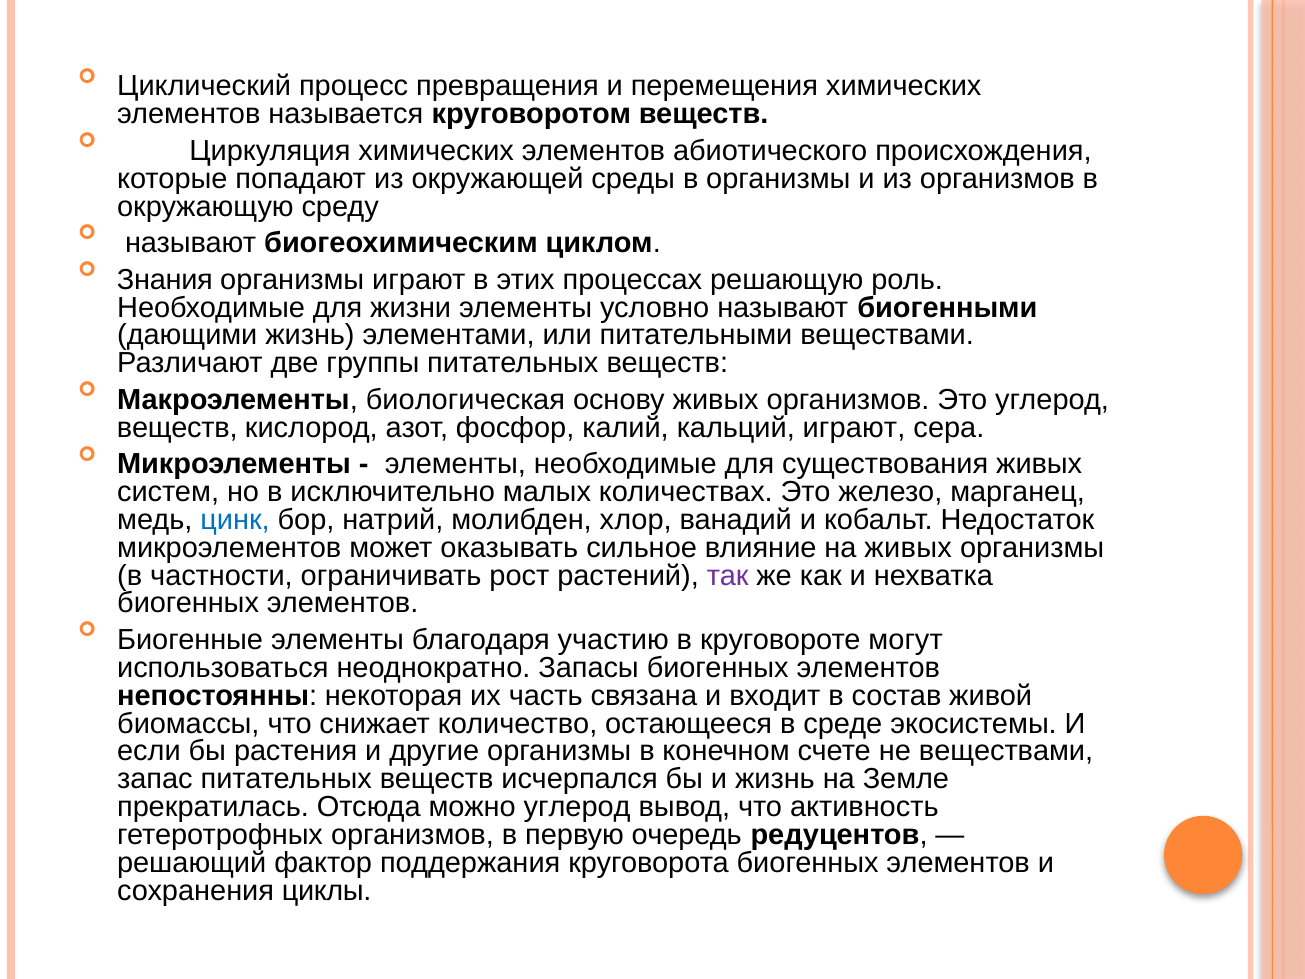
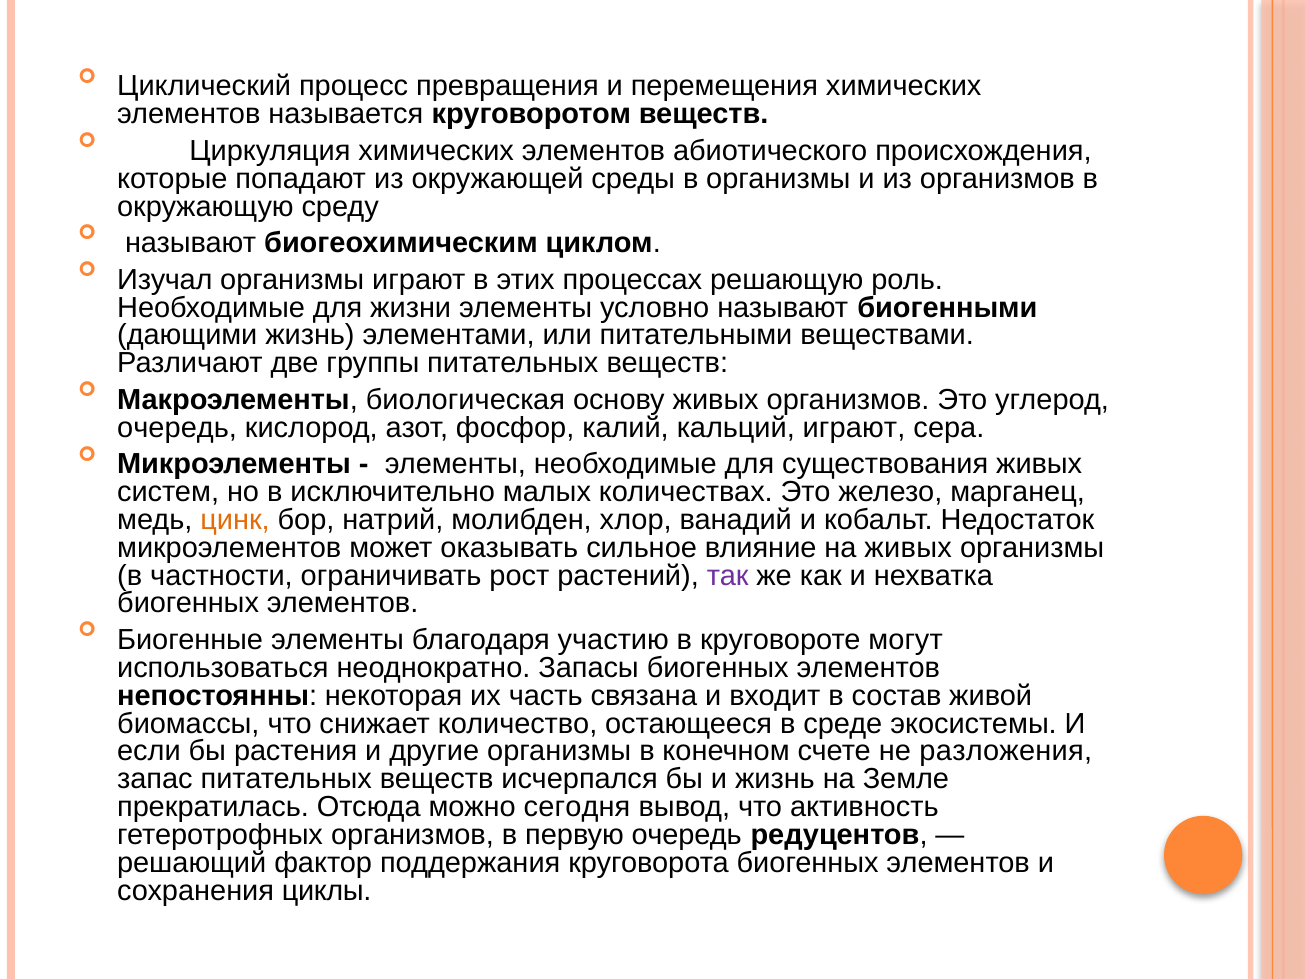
Знания: Знания -> Изучал
веществ at (177, 427): веществ -> очередь
цинк colour: blue -> orange
не веществами: веществами -> разложения
можно углерод: углерод -> сегодня
